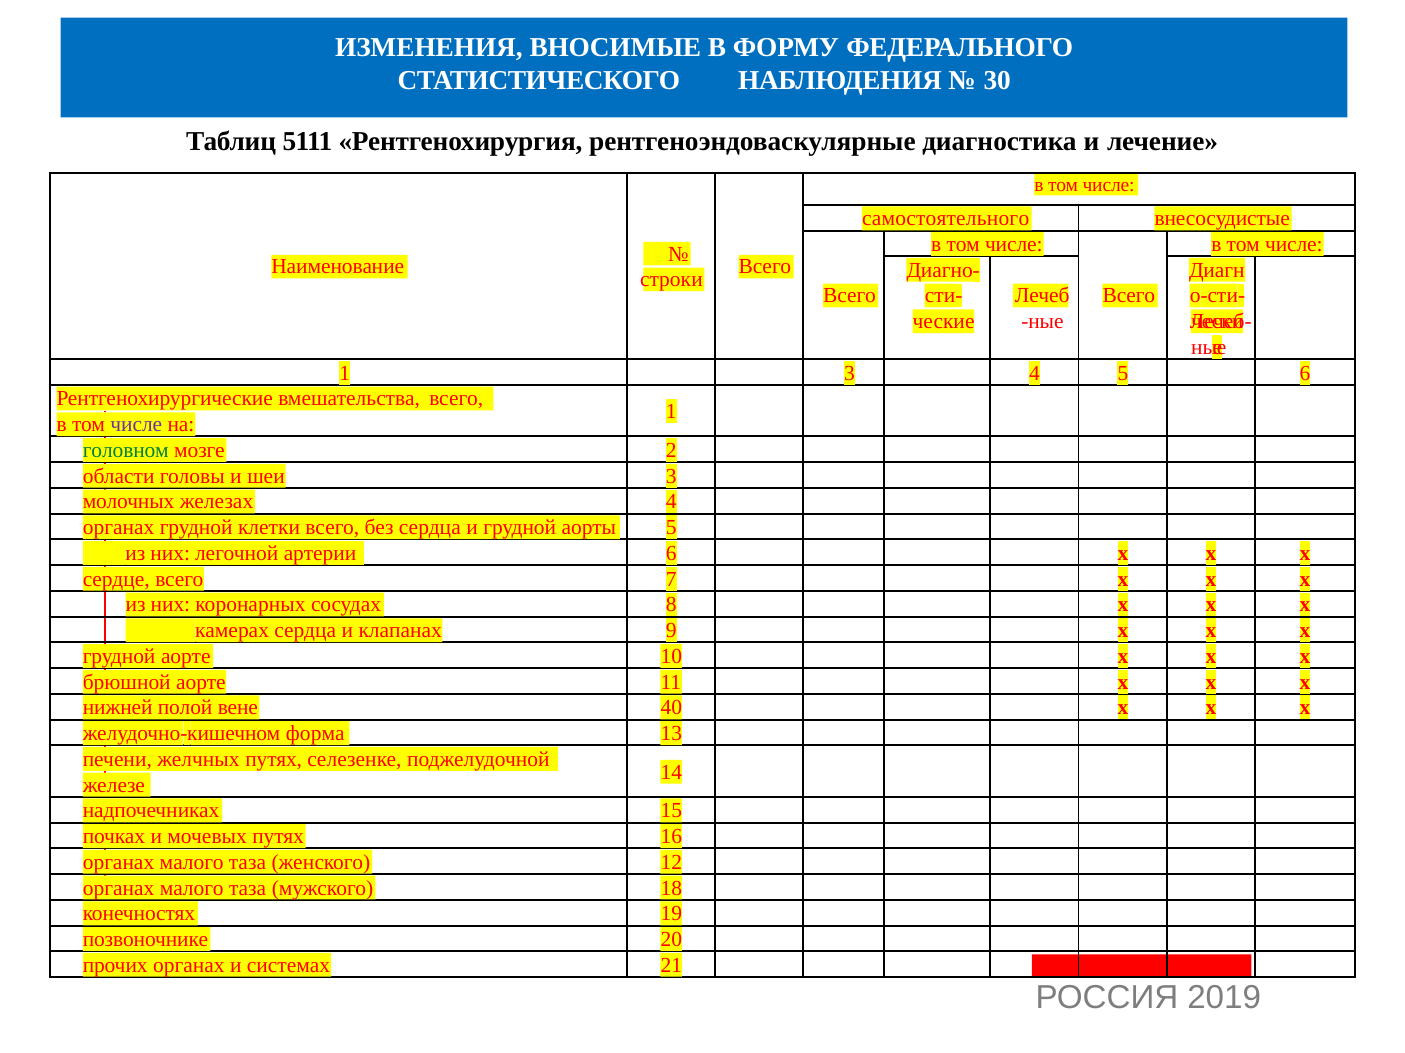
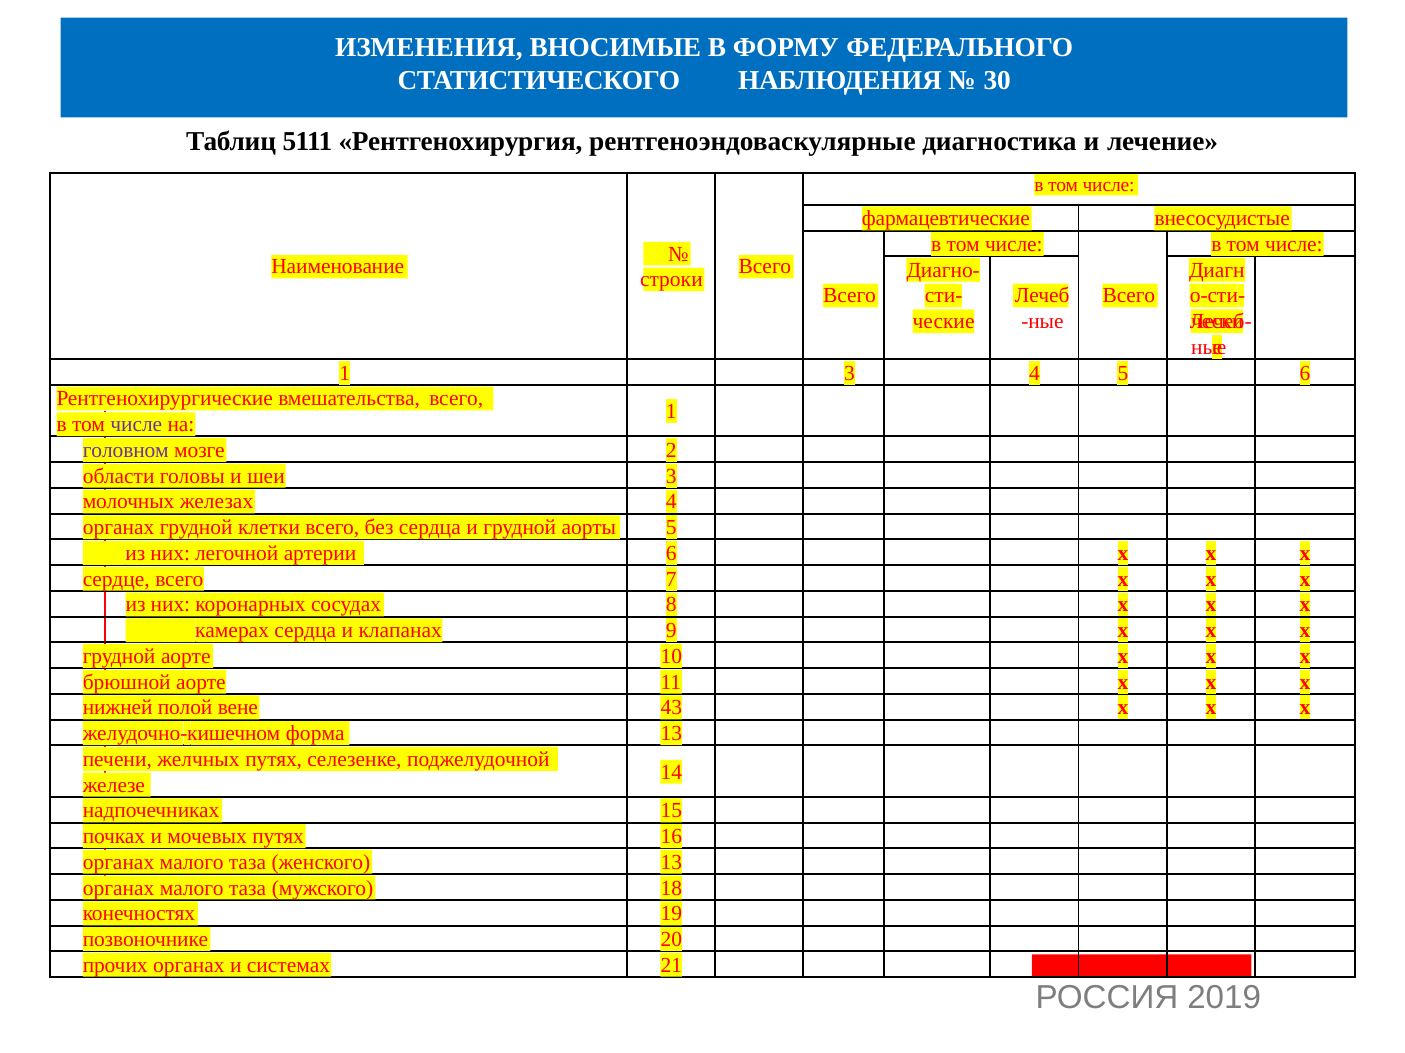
самостоятельного: самостоятельного -> фармацевтические
головном colour: green -> purple
40: 40 -> 43
женского 12: 12 -> 13
